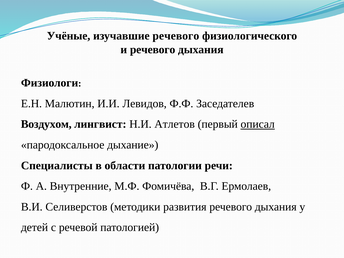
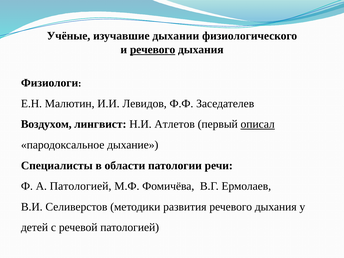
изучавшие речевого: речевого -> дыхании
речевого at (153, 50) underline: none -> present
А Внутренние: Внутренние -> Патологией
